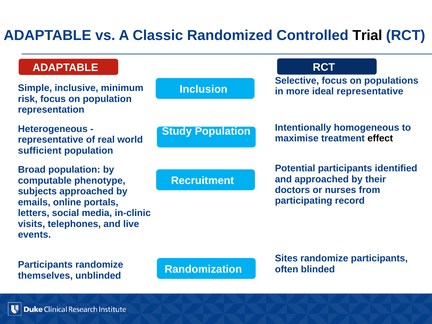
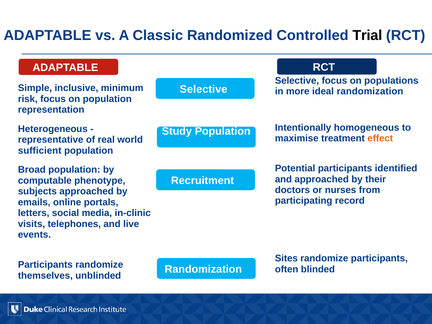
Inclusion at (204, 89): Inclusion -> Selective
ideal representative: representative -> randomization
effect colour: black -> orange
